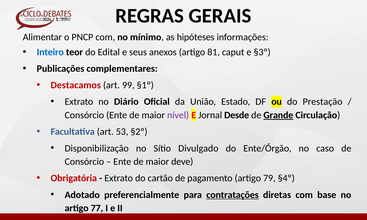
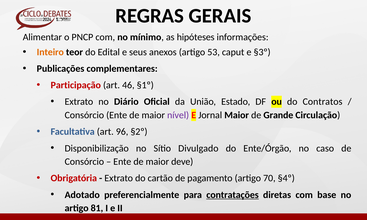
Inteiro colour: blue -> orange
81: 81 -> 53
Destacamos: Destacamos -> Participação
99: 99 -> 46
Prestação: Prestação -> Contratos
Jornal Desde: Desde -> Maior
Grande underline: present -> none
53: 53 -> 96
79: 79 -> 70
77: 77 -> 81
